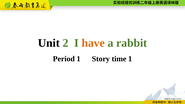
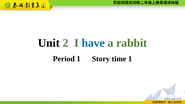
have colour: orange -> blue
